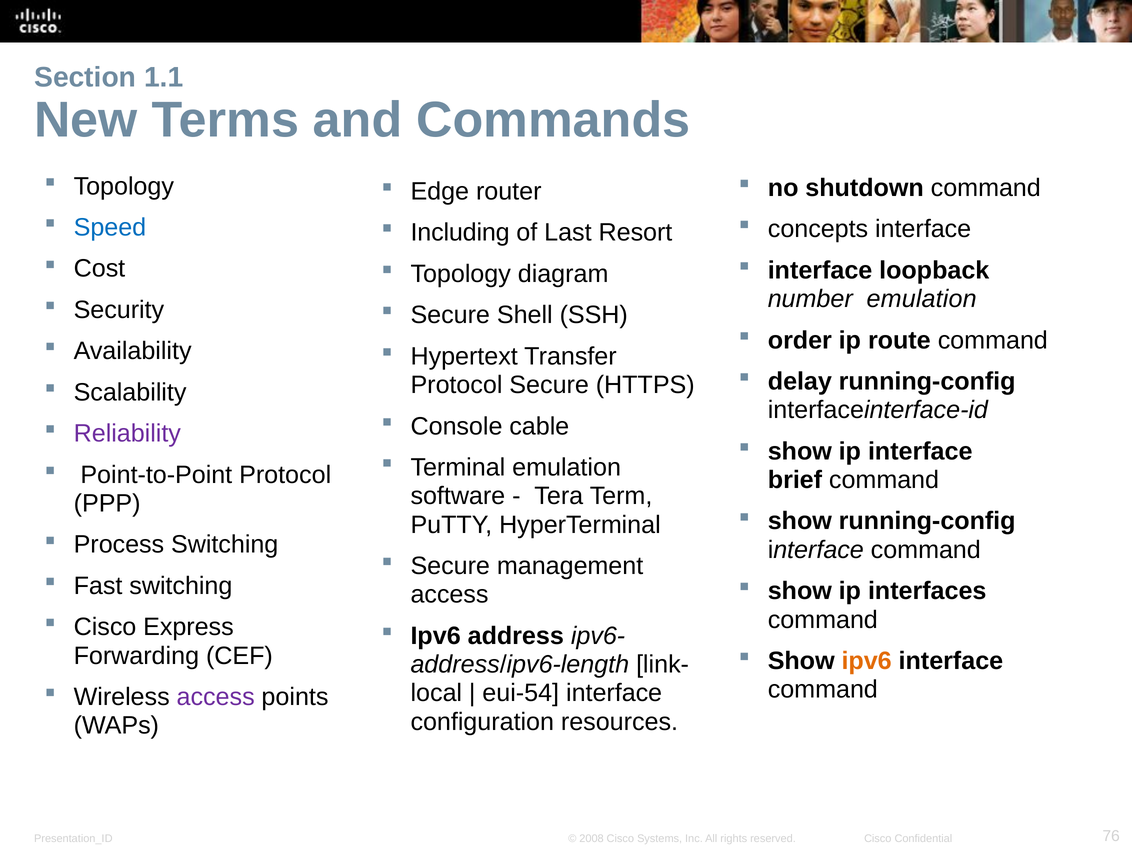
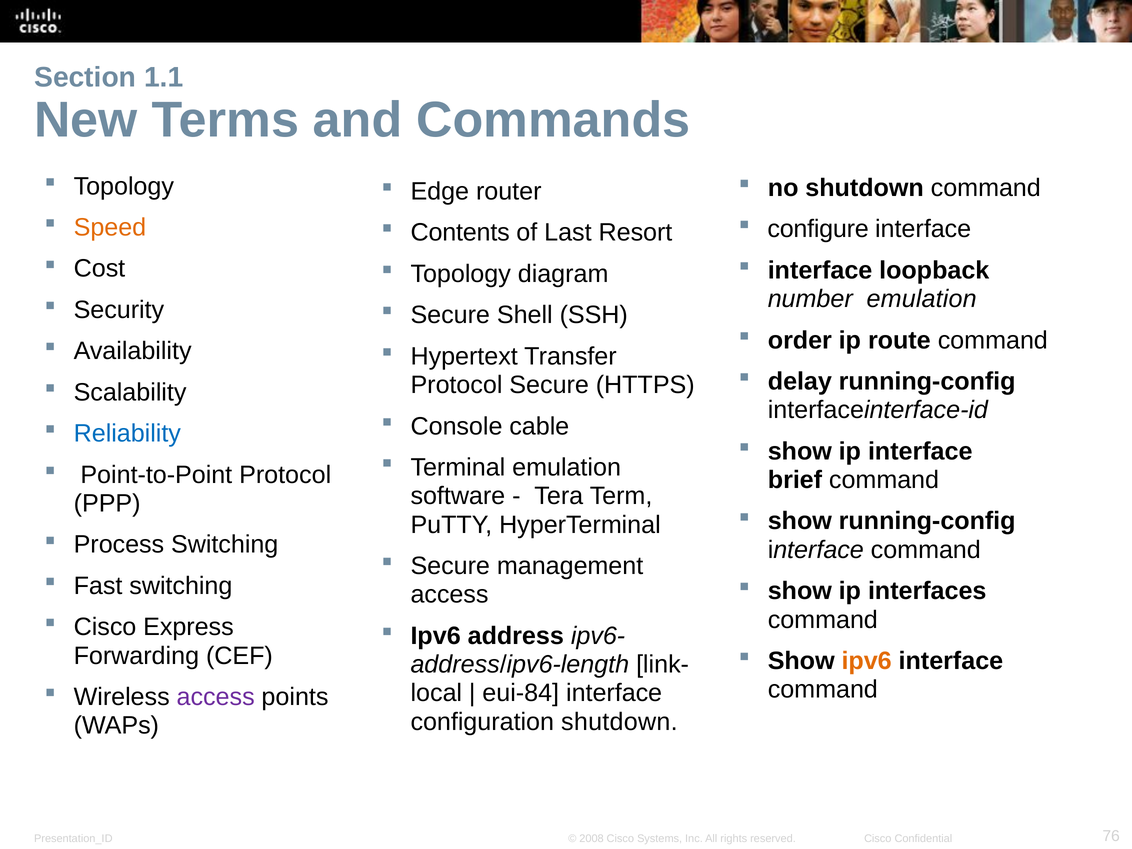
Speed colour: blue -> orange
concepts: concepts -> configure
Including: Including -> Contents
Reliability colour: purple -> blue
eui-54: eui-54 -> eui-84
configuration resources: resources -> shutdown
